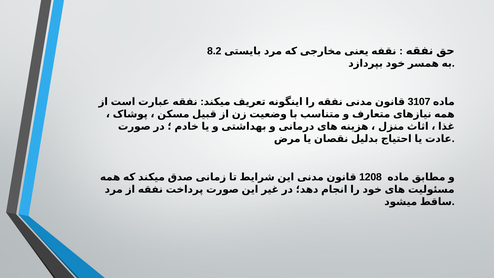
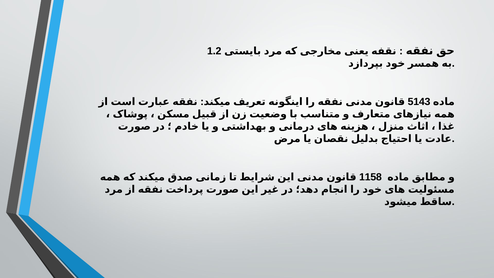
8.2: 8.2 -> 1.2
3107: 3107 -> 5143
1208: 1208 -> 1158
